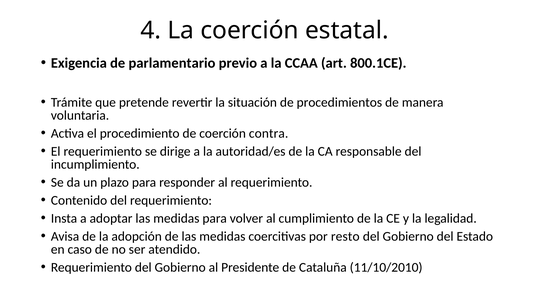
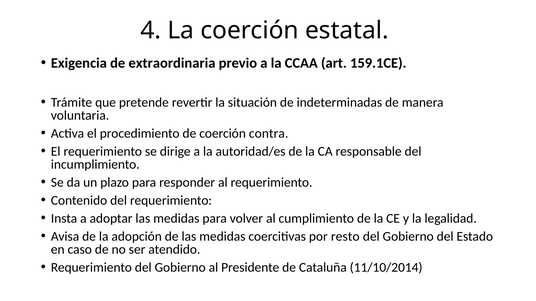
parlamentario: parlamentario -> extraordinaria
800.1CE: 800.1CE -> 159.1CE
procedimientos: procedimientos -> indeterminadas
11/10/2010: 11/10/2010 -> 11/10/2014
